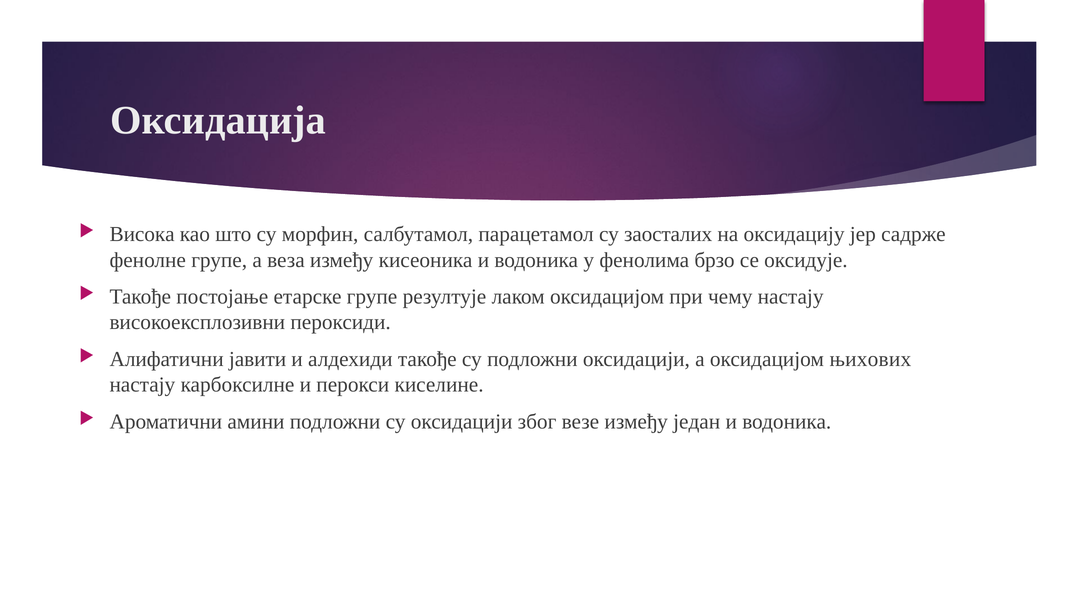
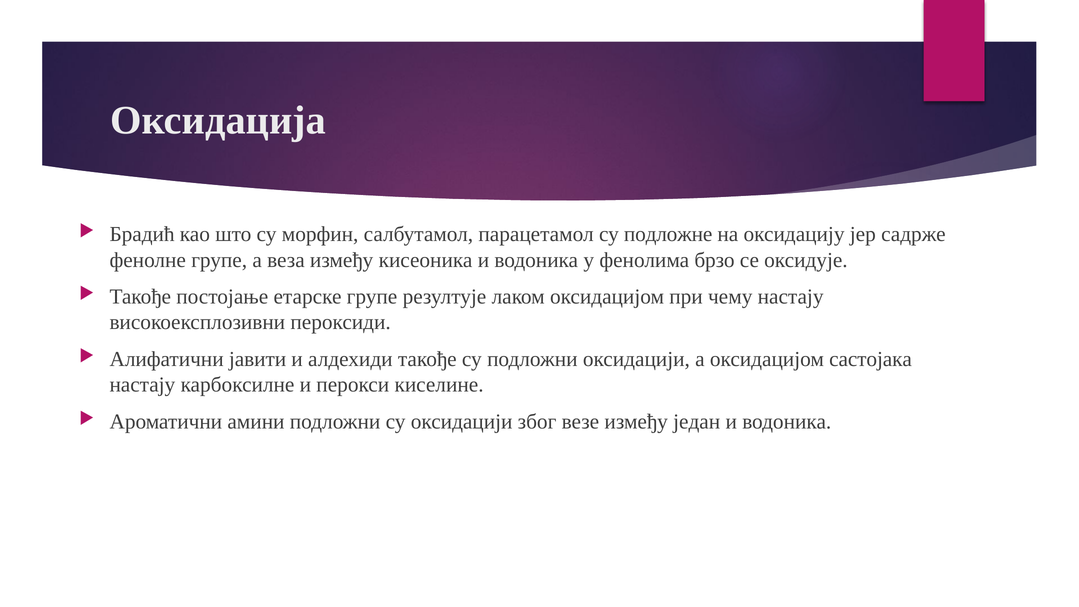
Висока: Висока -> Брадић
заосталих: заосталих -> подложне
њихових: њихових -> састојака
